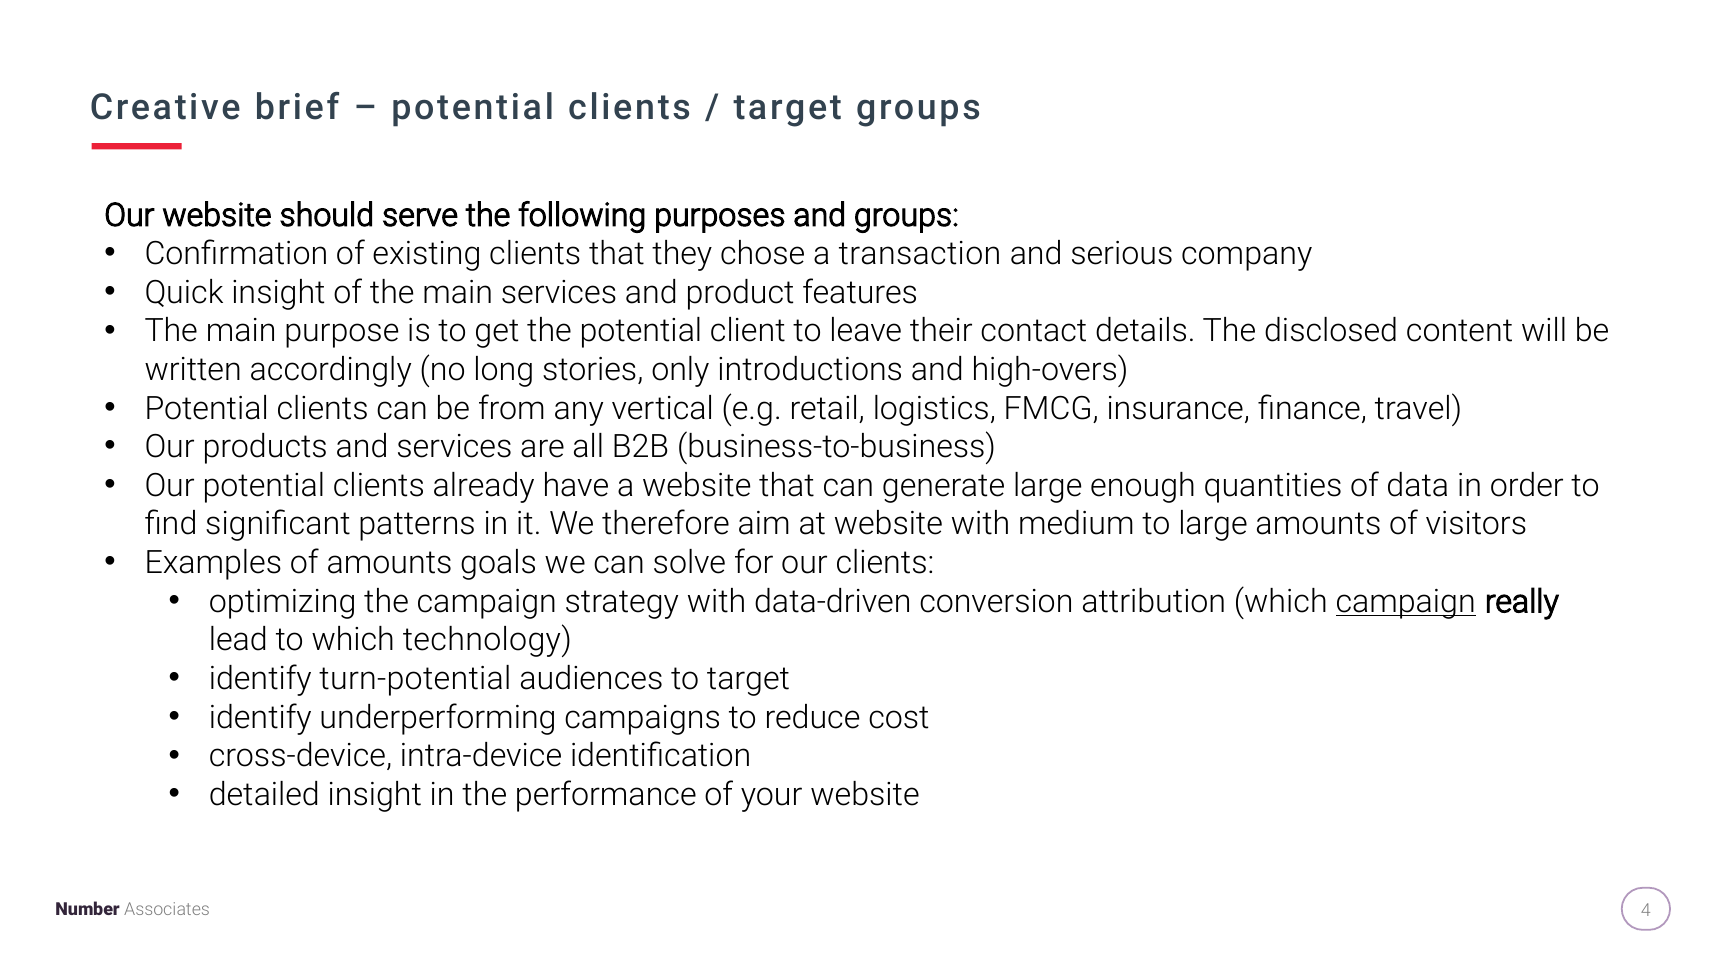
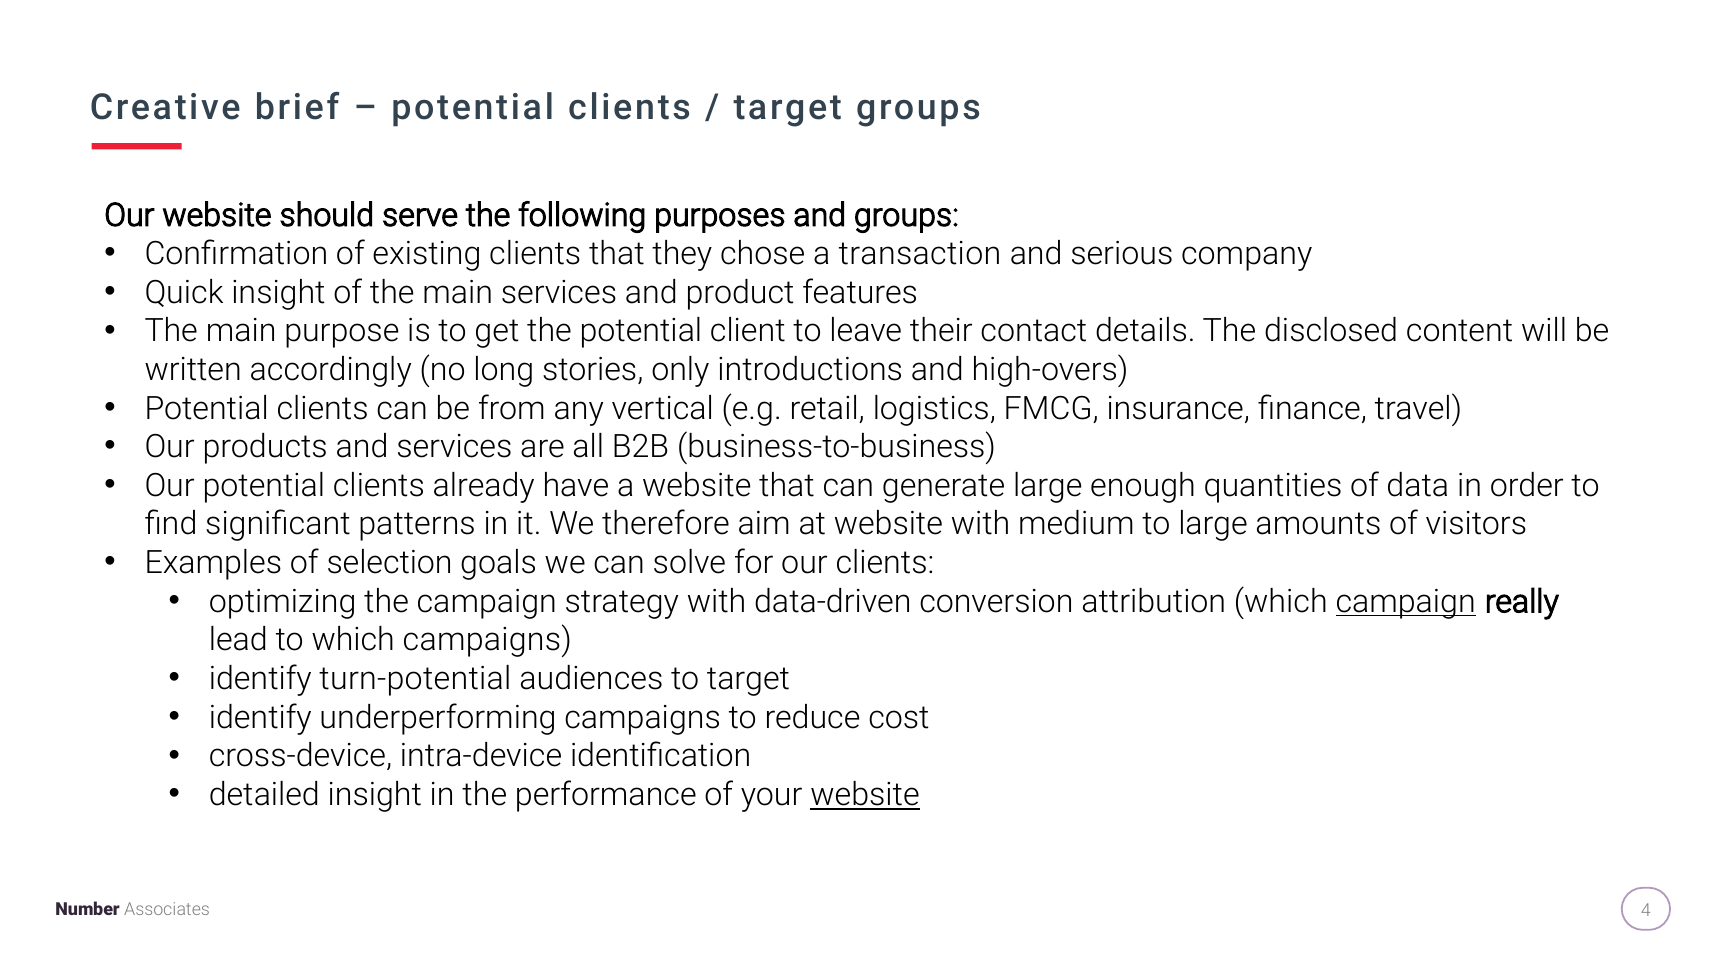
of amounts: amounts -> selection
which technology: technology -> campaigns
website at (865, 795) underline: none -> present
